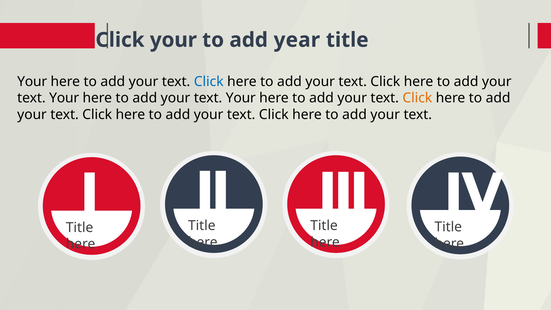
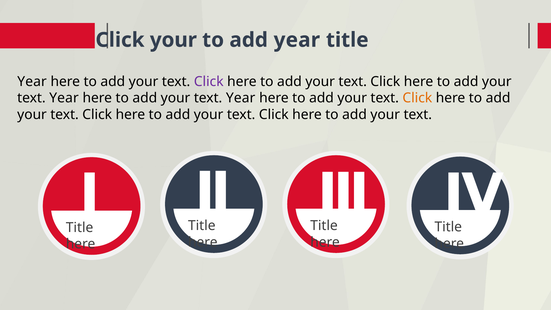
Your at (32, 82): Your -> Year
Click at (209, 82) colour: blue -> purple
Your at (64, 98): Your -> Year
Your at (241, 98): Your -> Year
